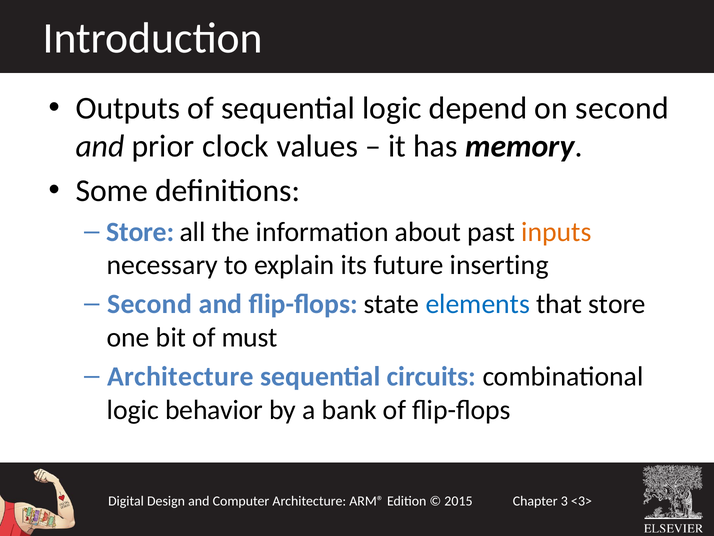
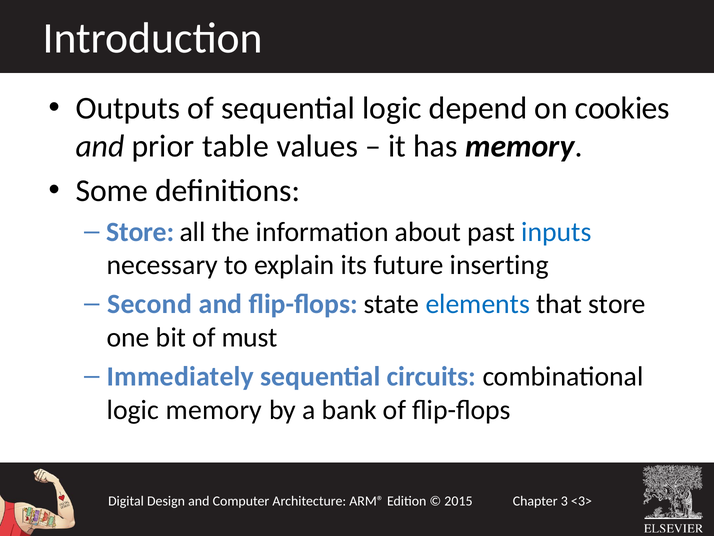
on second: second -> cookies
clock: clock -> table
inputs colour: orange -> blue
Architecture at (180, 376): Architecture -> Immediately
logic behavior: behavior -> memory
